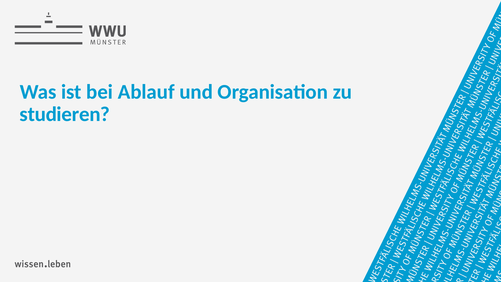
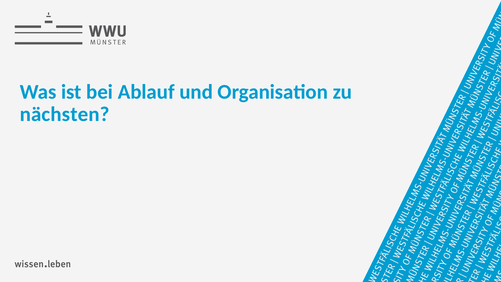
studieren: studieren -> nächsten
